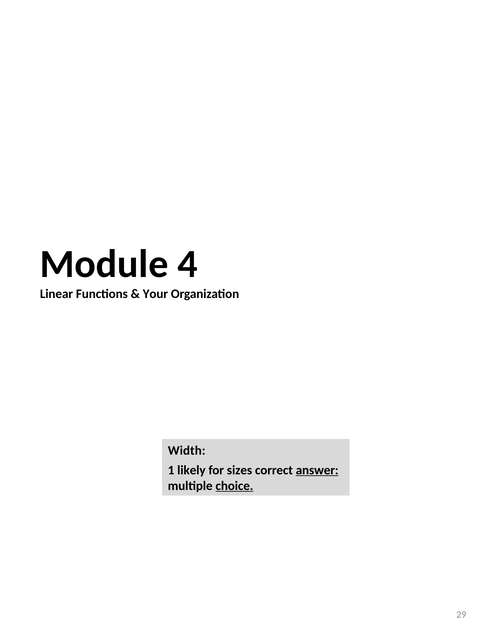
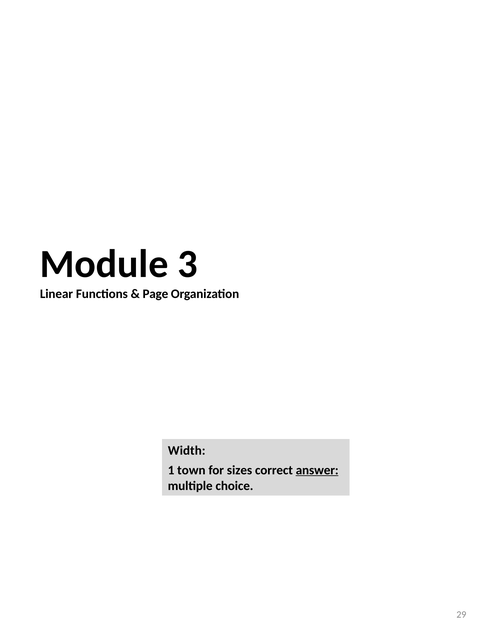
4: 4 -> 3
Your: Your -> Page
likely: likely -> town
choice underline: present -> none
